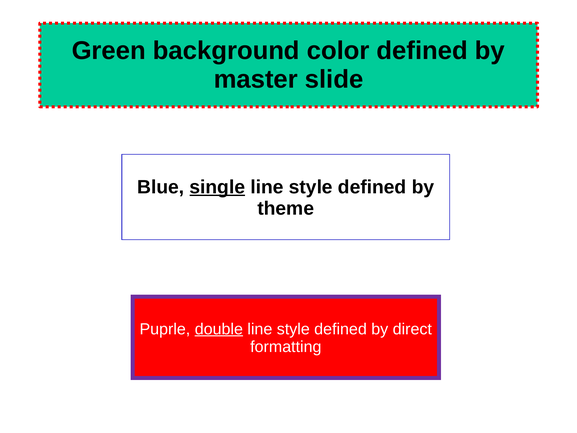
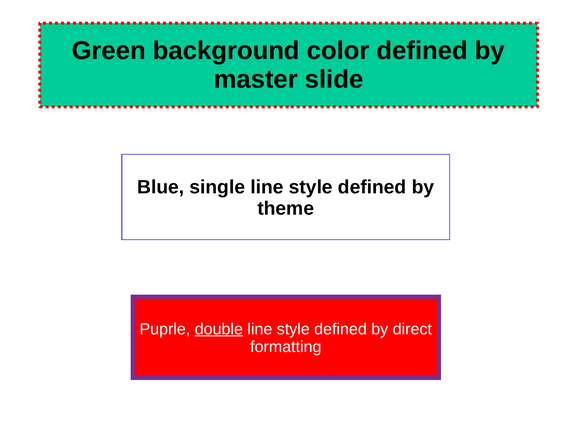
single underline: present -> none
